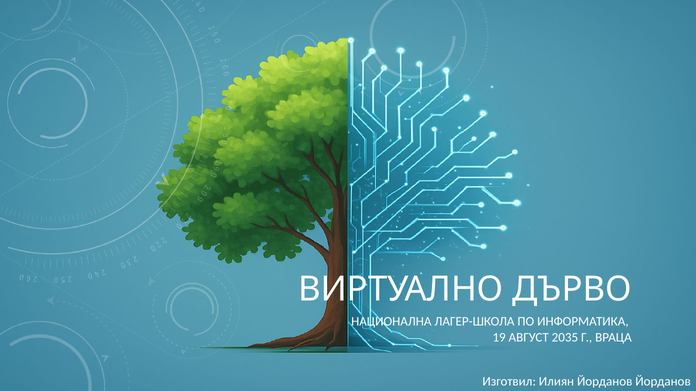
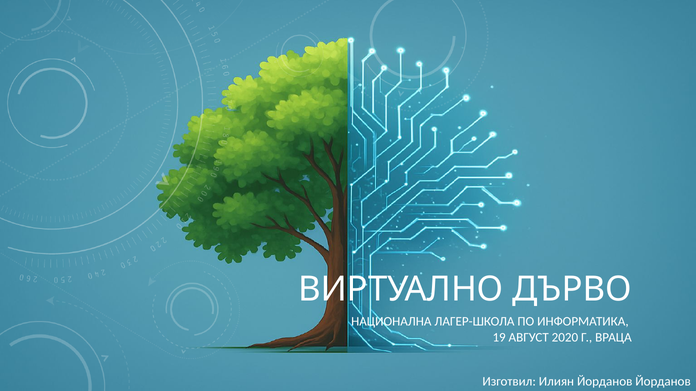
2035: 2035 -> 2020
